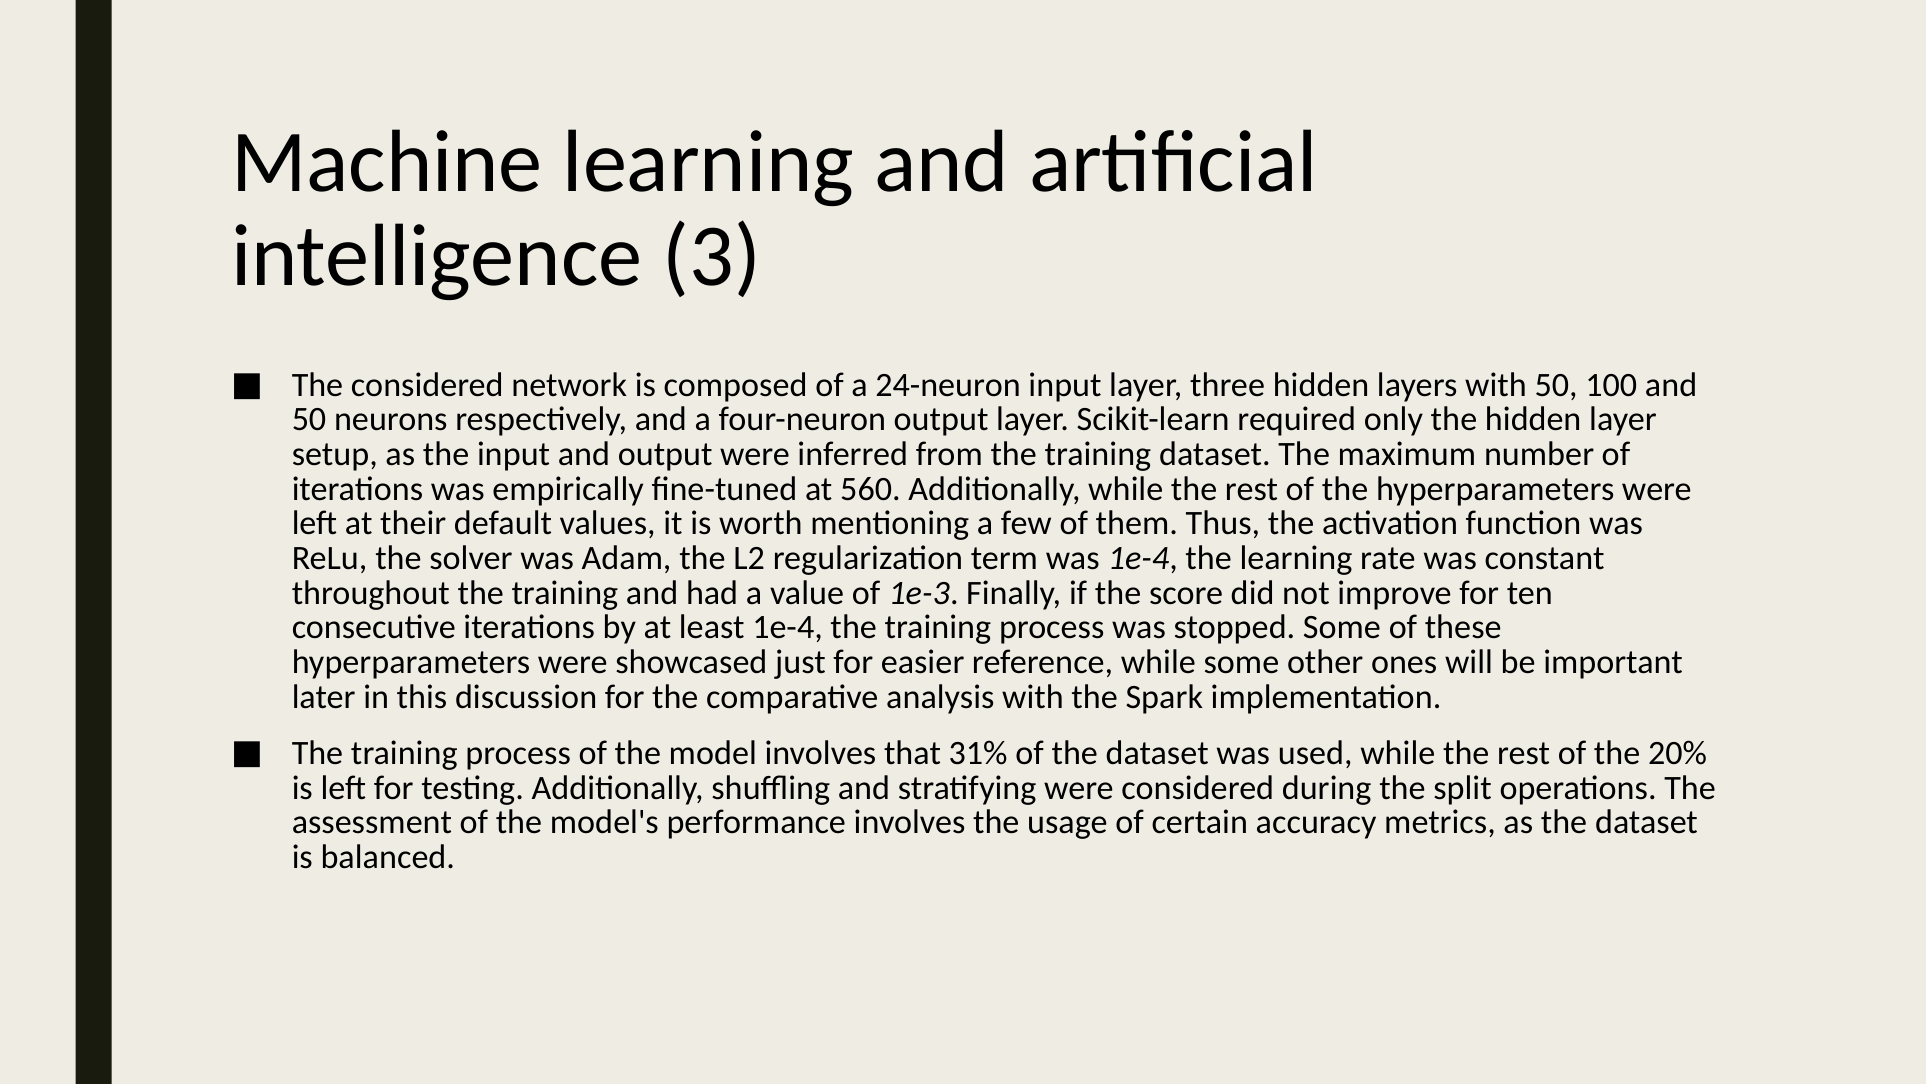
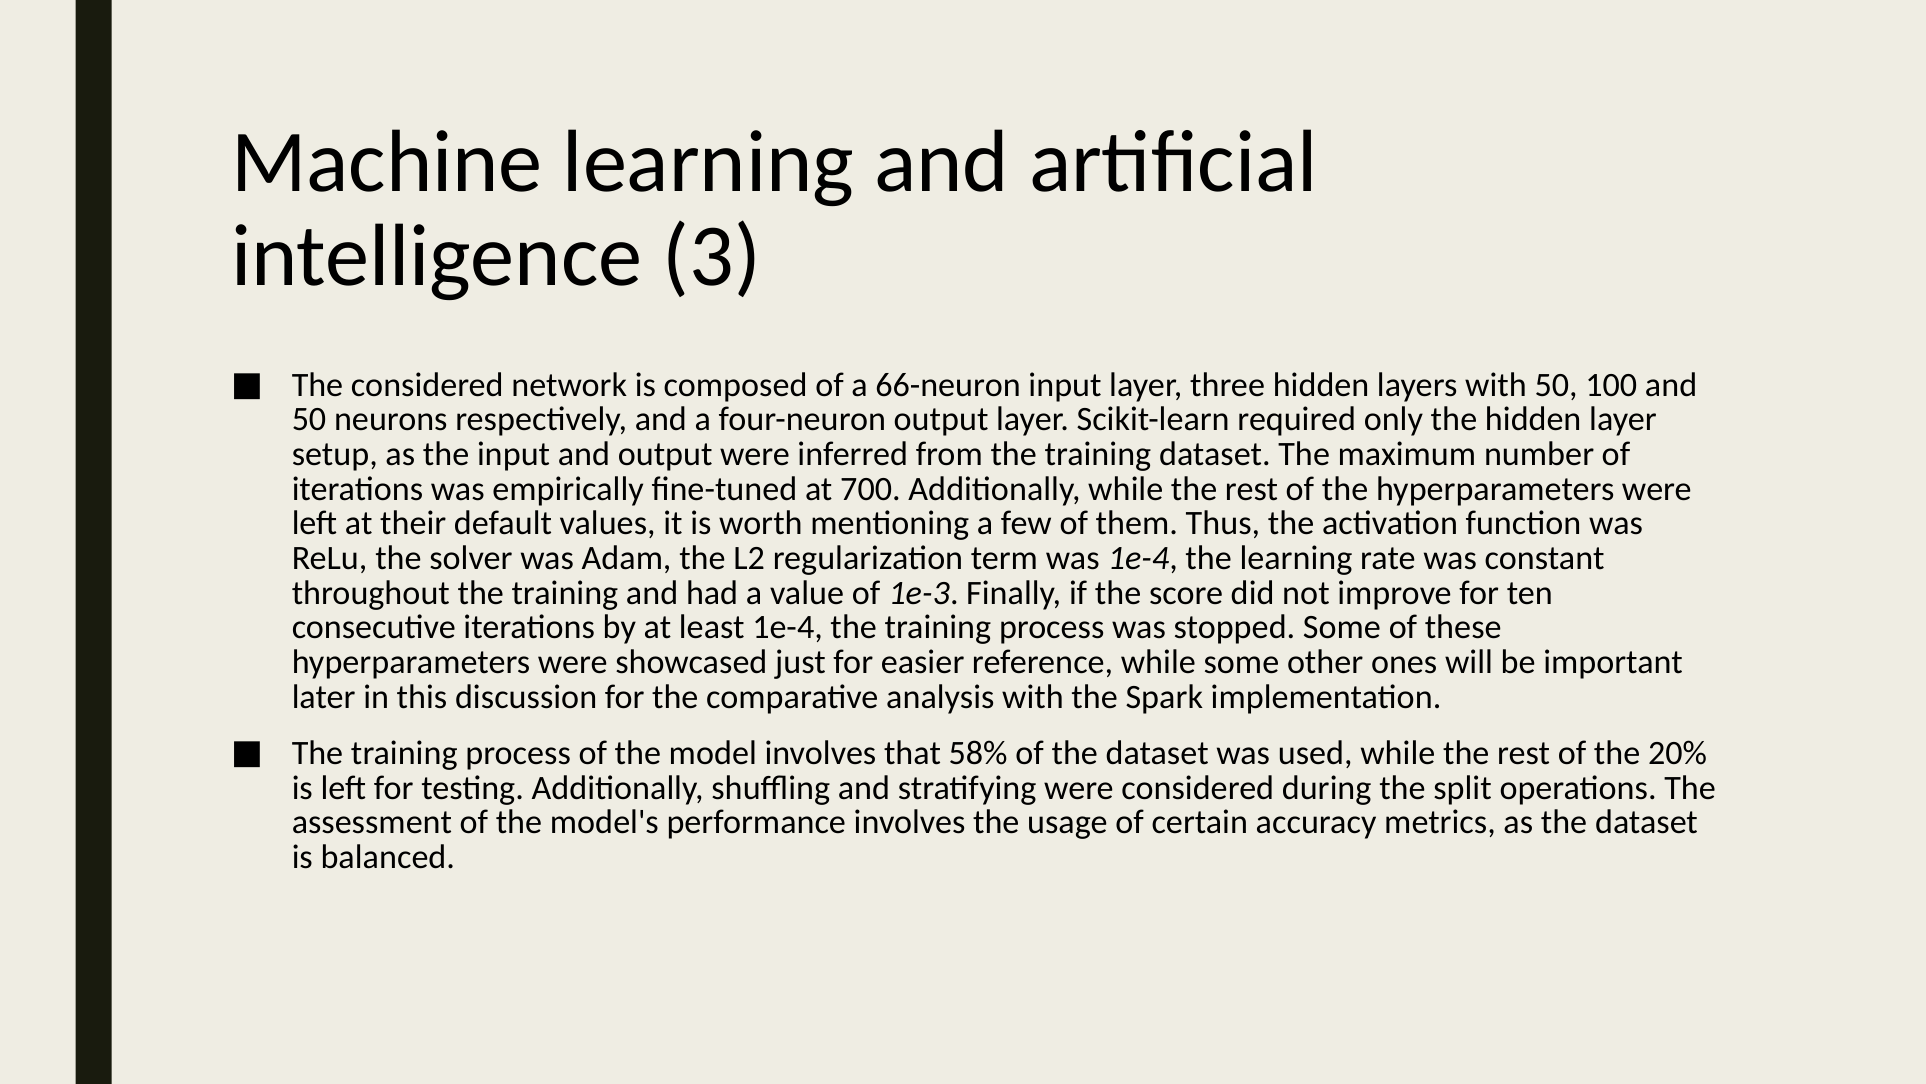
24-neuron: 24-neuron -> 66-neuron
560: 560 -> 700
31%: 31% -> 58%
